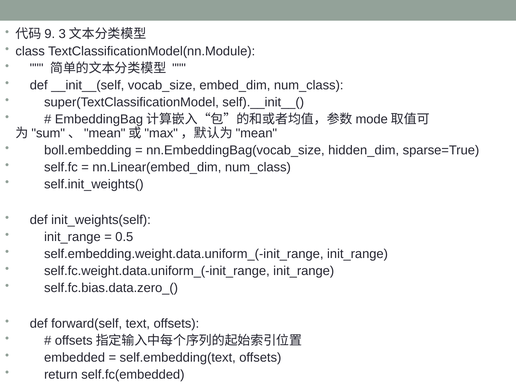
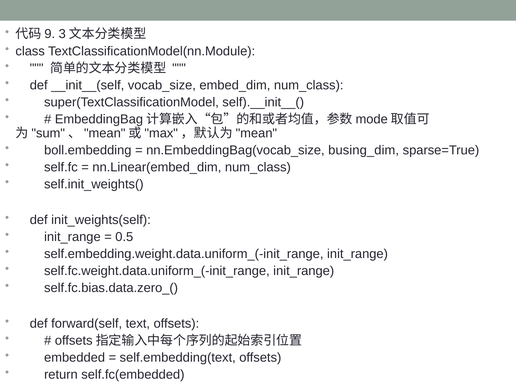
hidden_dim: hidden_dim -> busing_dim
